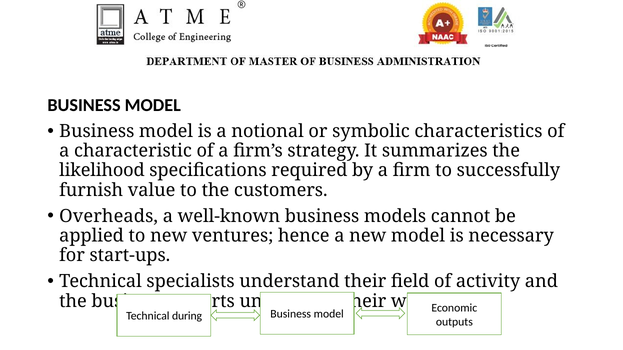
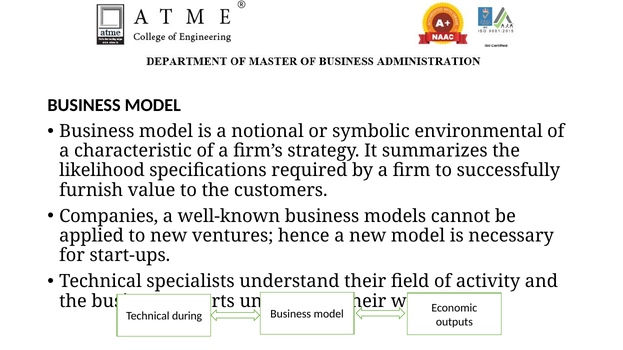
characteristics: characteristics -> environmental
Overheads: Overheads -> Companies
